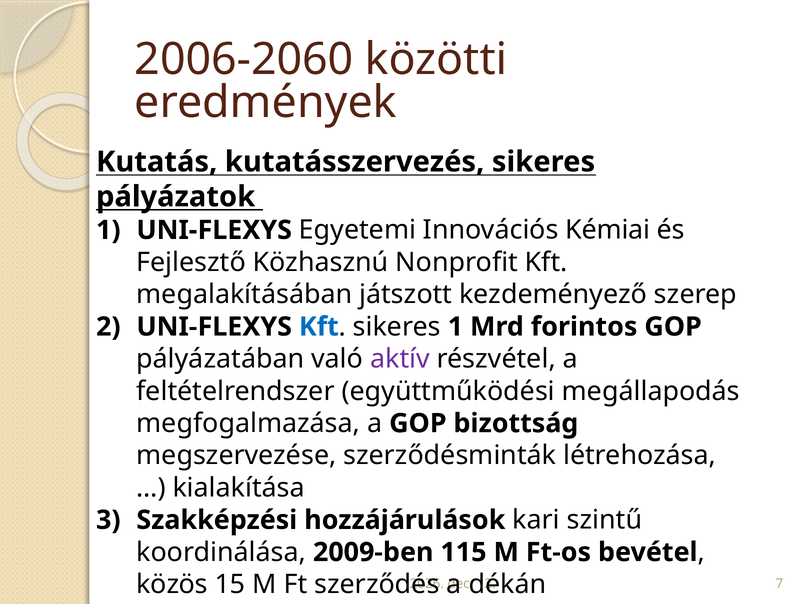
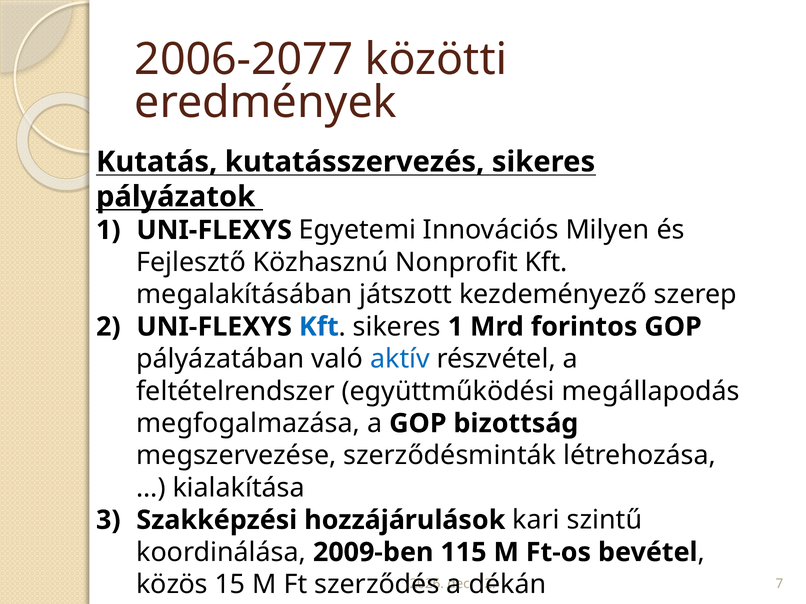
2006-2060: 2006-2060 -> 2006-2077
Kémiai: Kémiai -> Milyen
aktív colour: purple -> blue
